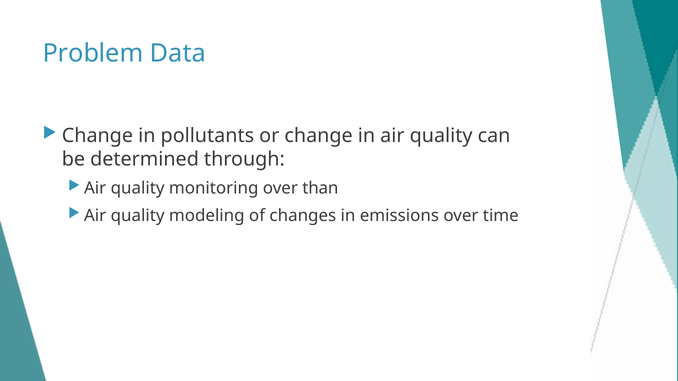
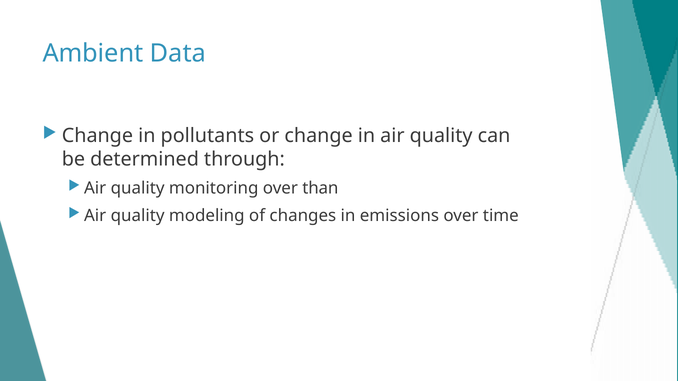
Problem: Problem -> Ambient
